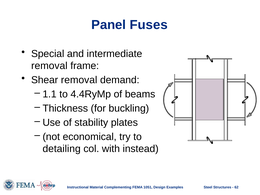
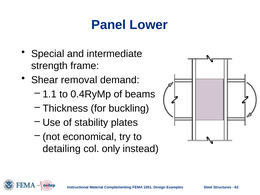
Fuses: Fuses -> Lower
removal at (49, 66): removal -> strength
4.4RyMp: 4.4RyMp -> 0.4RyMp
with: with -> only
